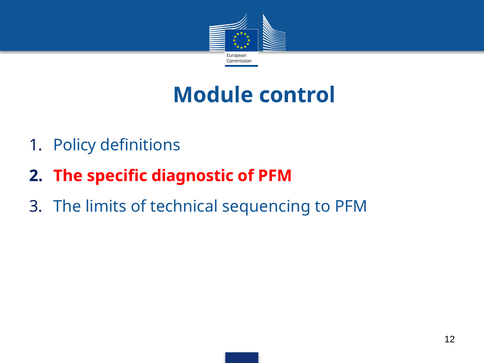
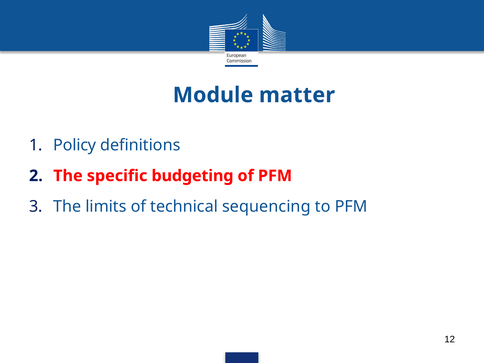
control: control -> matter
diagnostic: diagnostic -> budgeting
